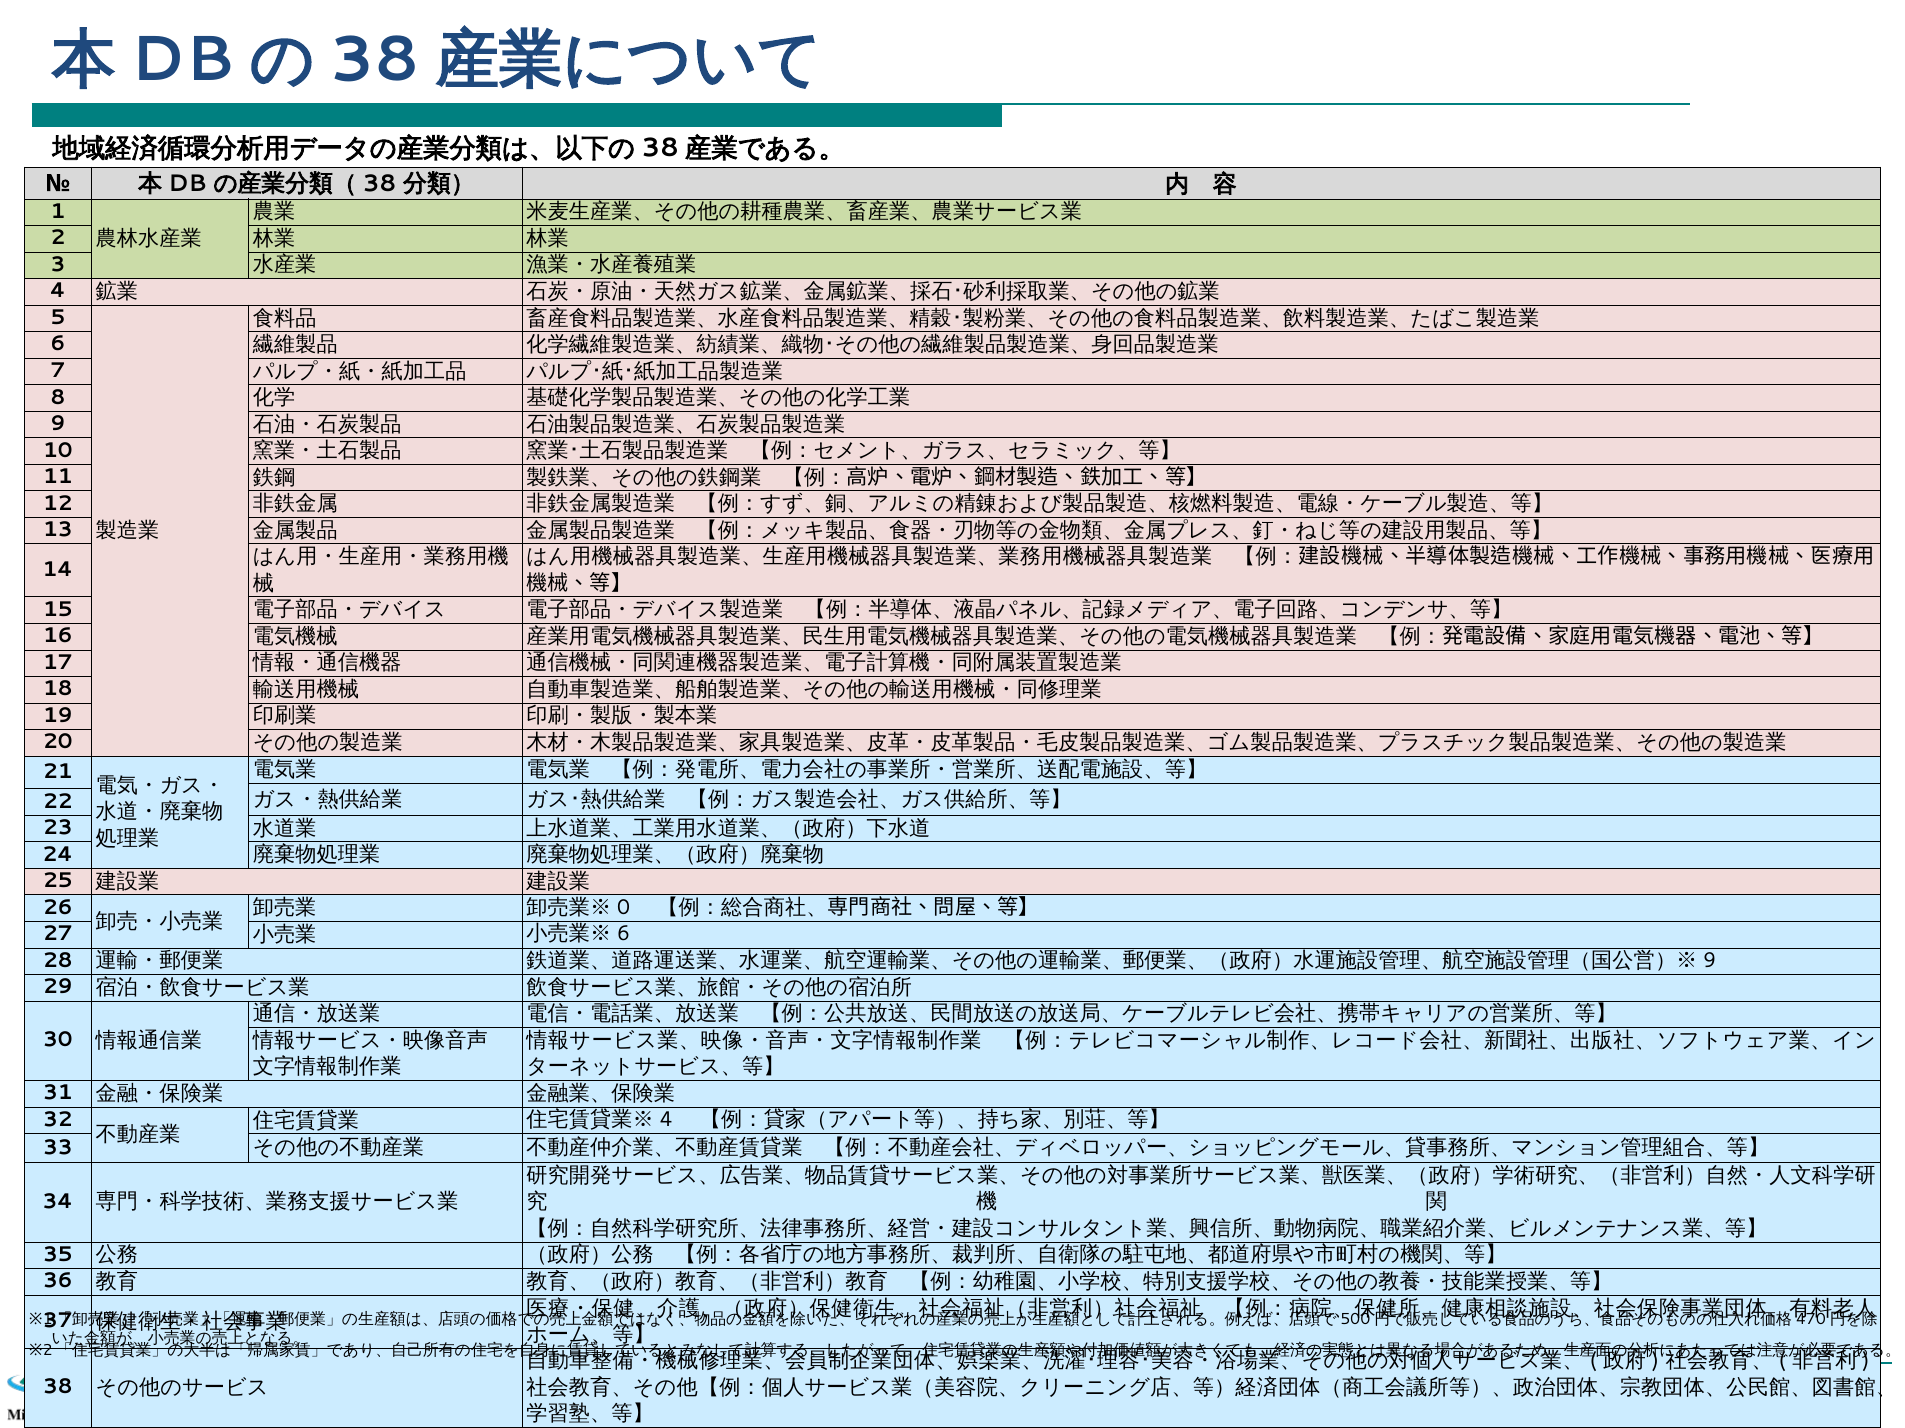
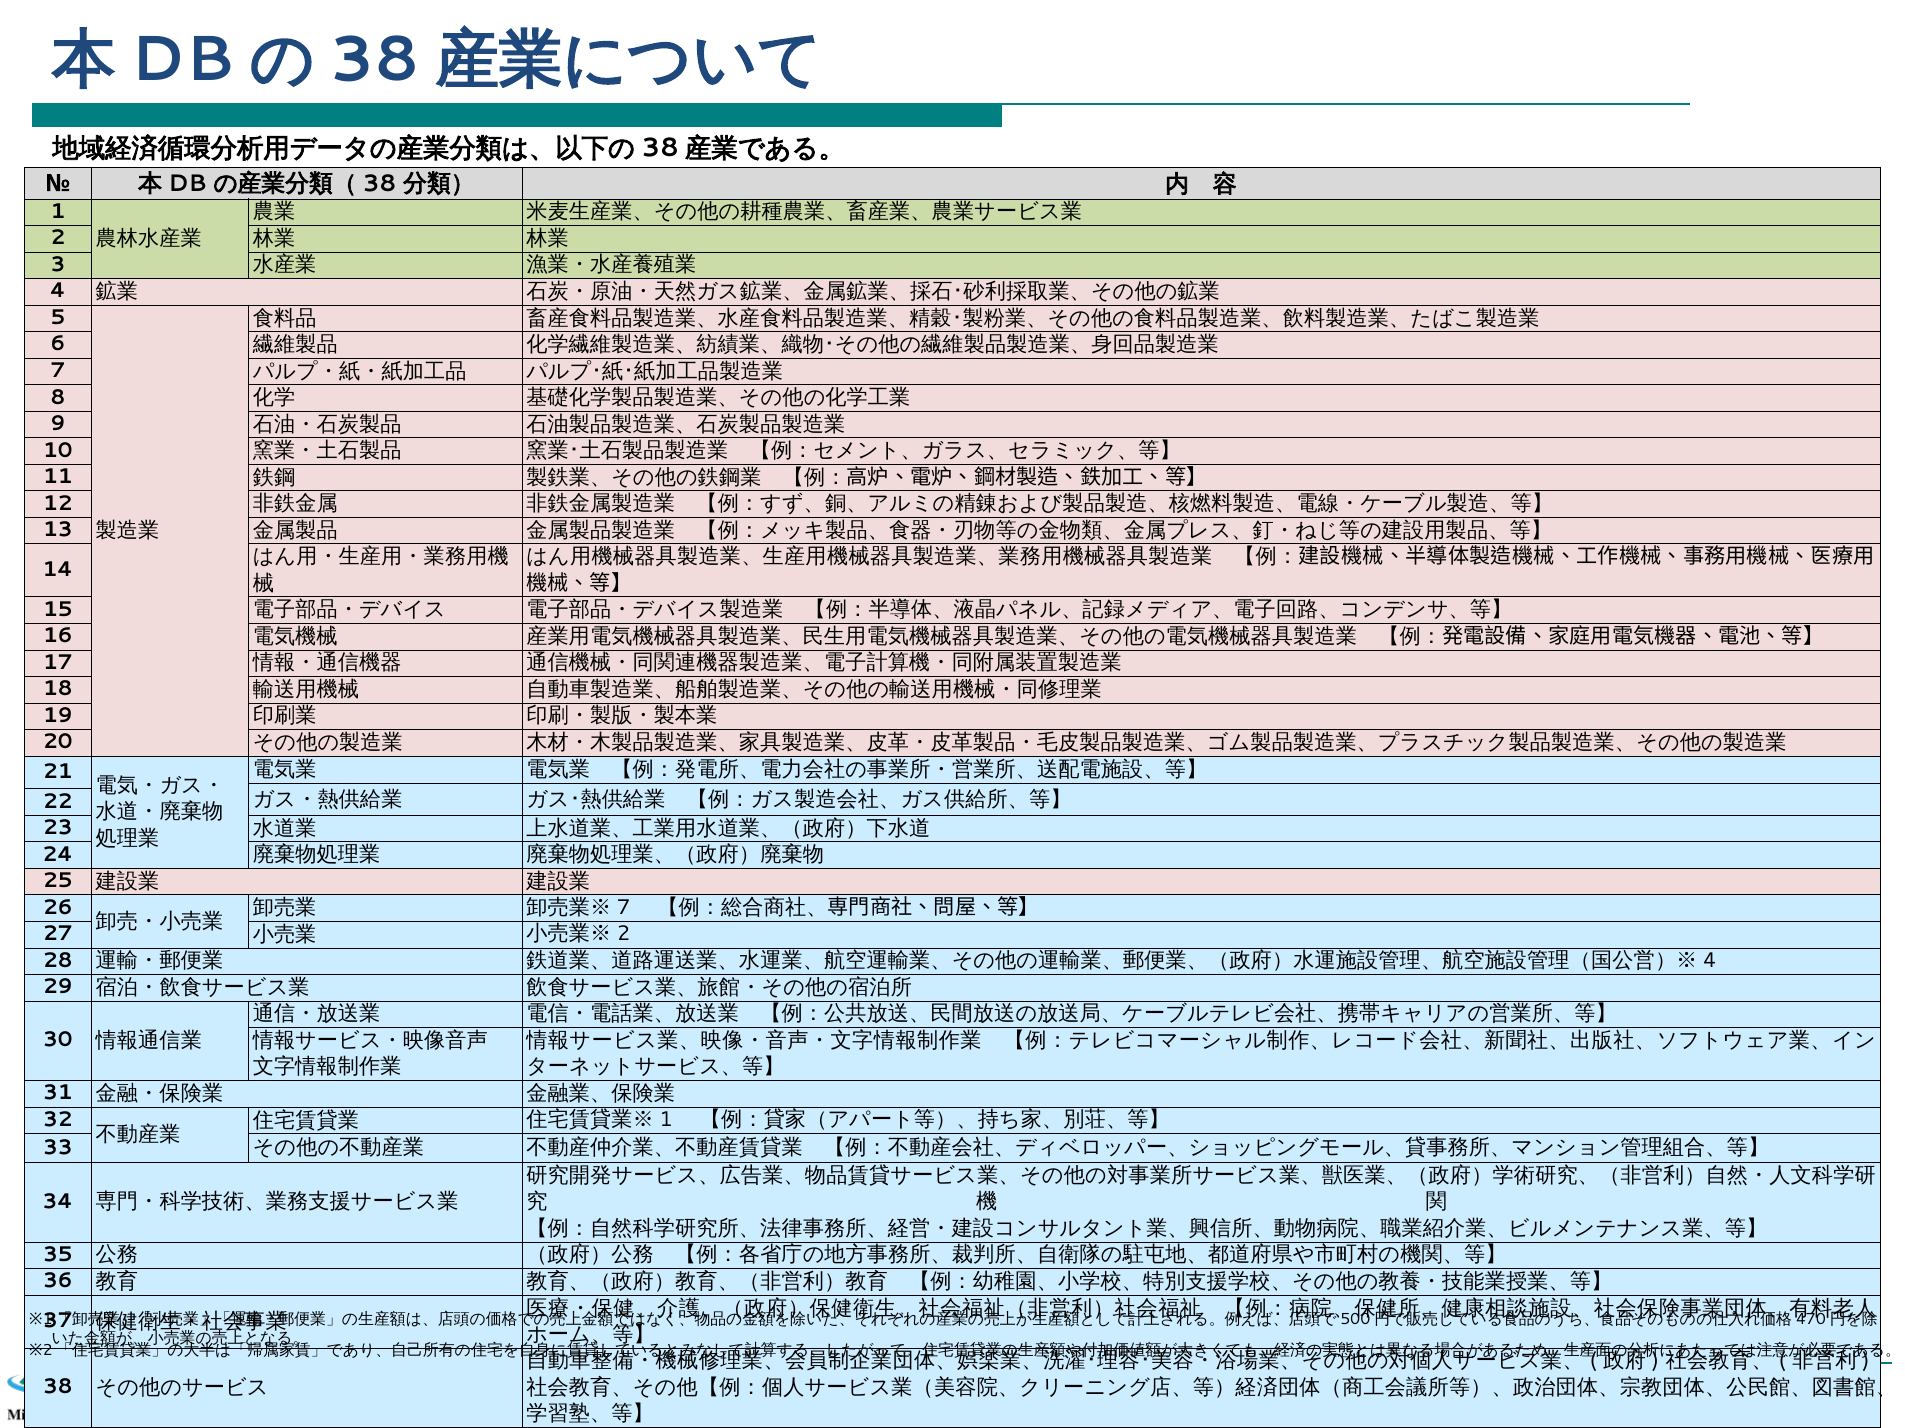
0 at (624, 908): 0 -> 7
6 at (624, 934): 6 -> 2
9 at (1710, 961): 9 -> 4
4 at (666, 1120): 4 -> 1
